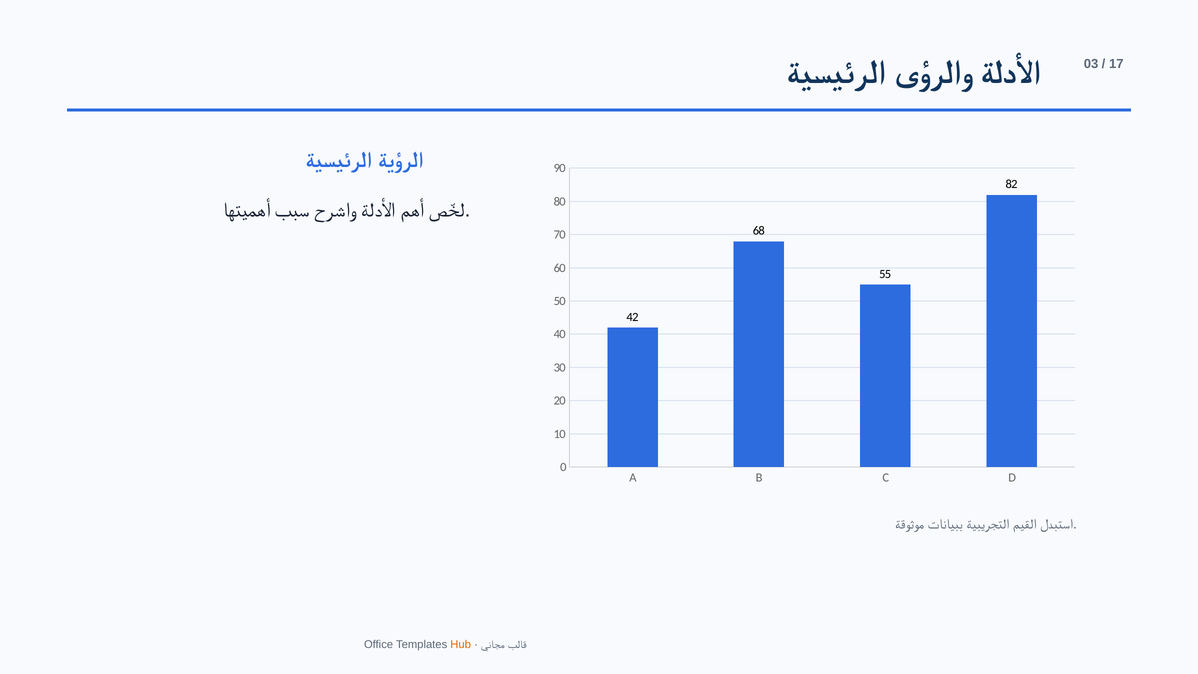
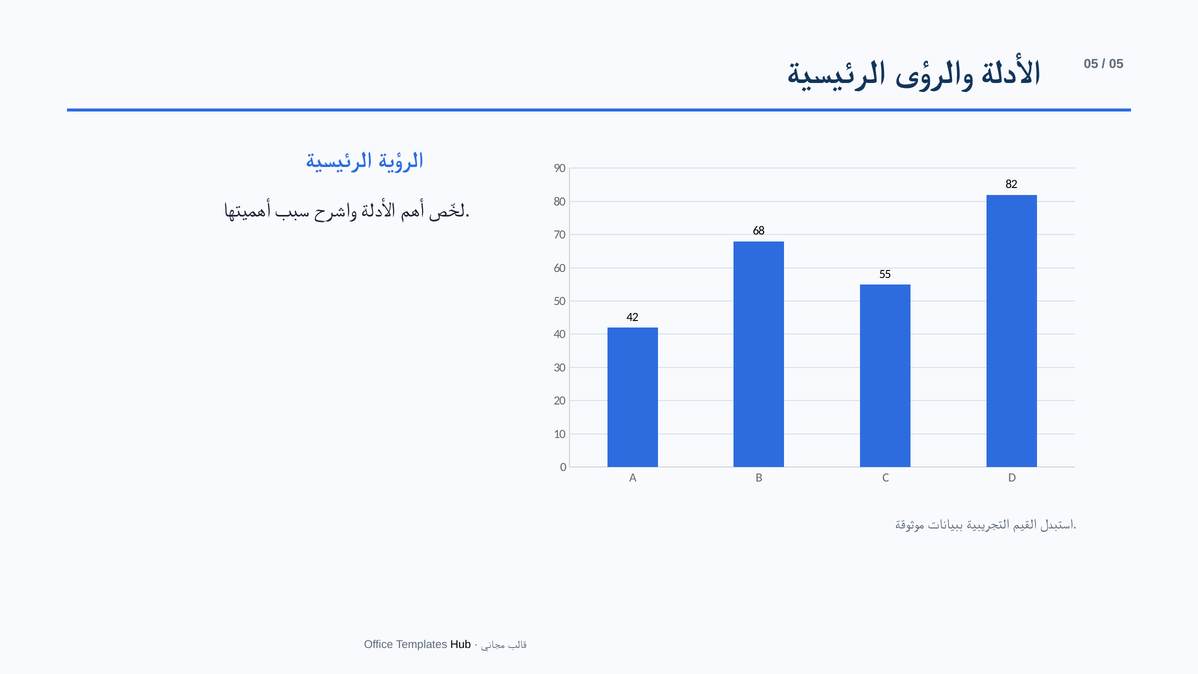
03 at (1091, 64): 03 -> 05
17 at (1116, 64): 17 -> 05
Hub colour: orange -> black
